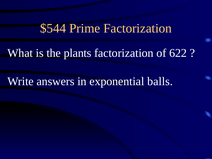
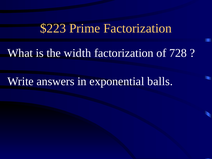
$544: $544 -> $223
plants: plants -> width
622: 622 -> 728
